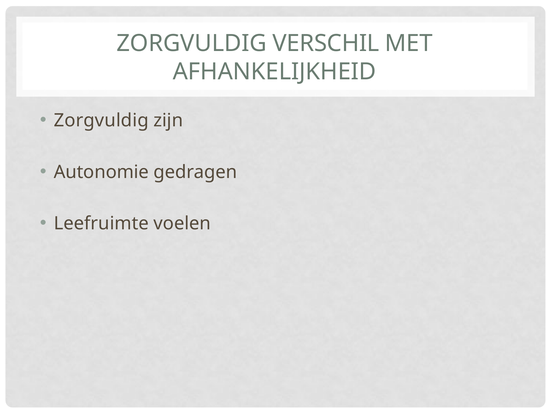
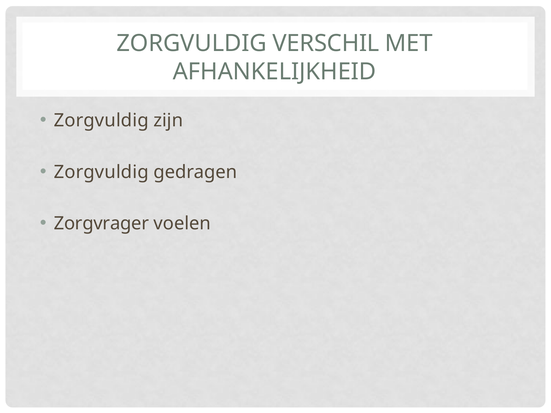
Autonomie at (101, 172): Autonomie -> Zorgvuldig
Leefruimte: Leefruimte -> Zorgvrager
